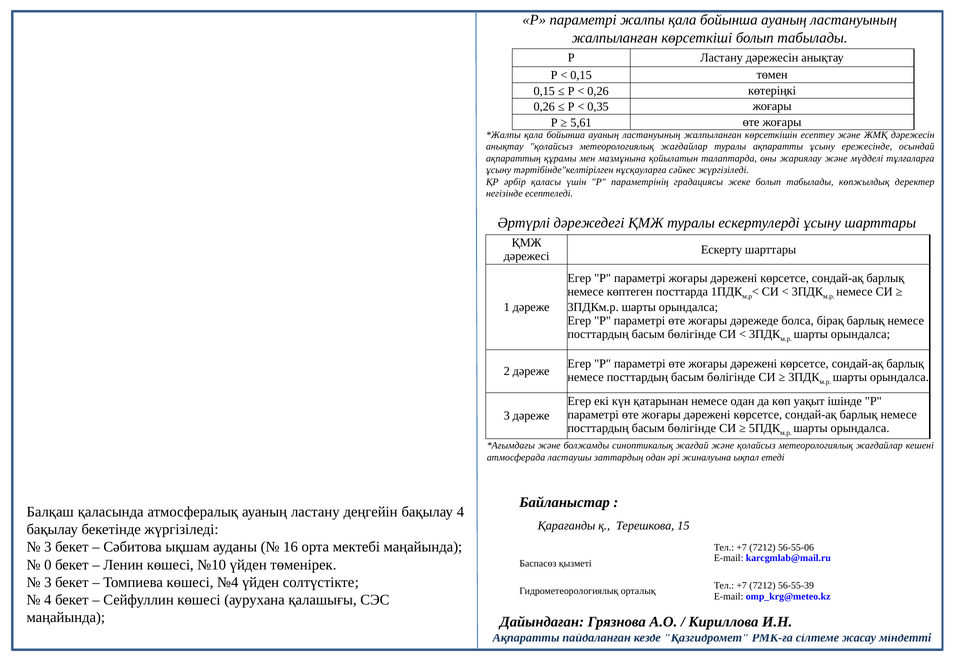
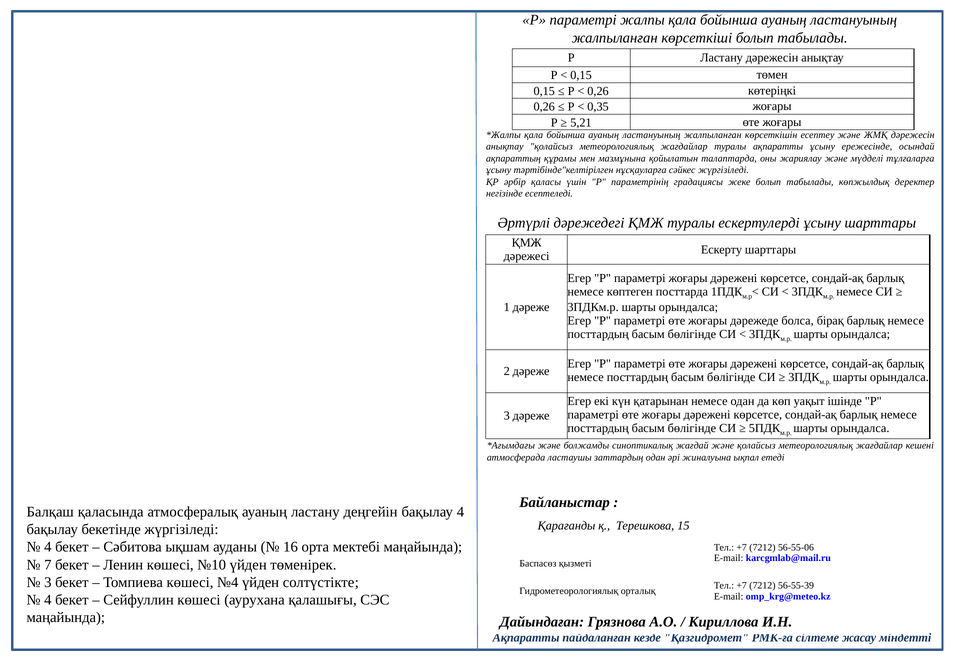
5,61: 5,61 -> 5,21
3 at (48, 547): 3 -> 4
0: 0 -> 7
